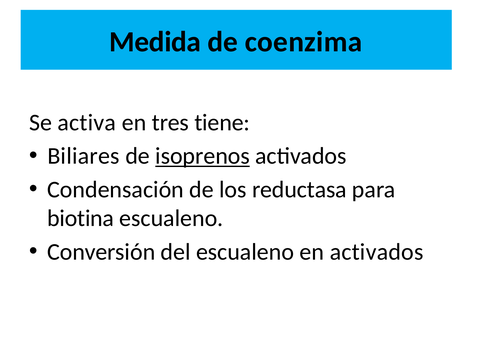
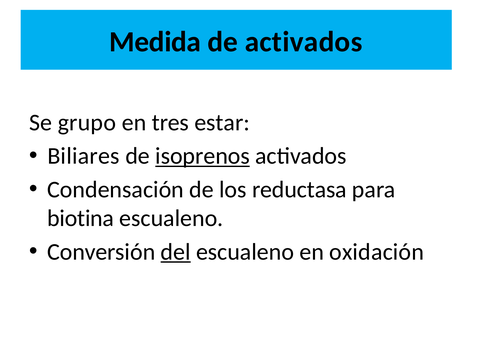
de coenzima: coenzima -> activados
activa: activa -> grupo
tiene: tiene -> estar
del underline: none -> present
en activados: activados -> oxidación
